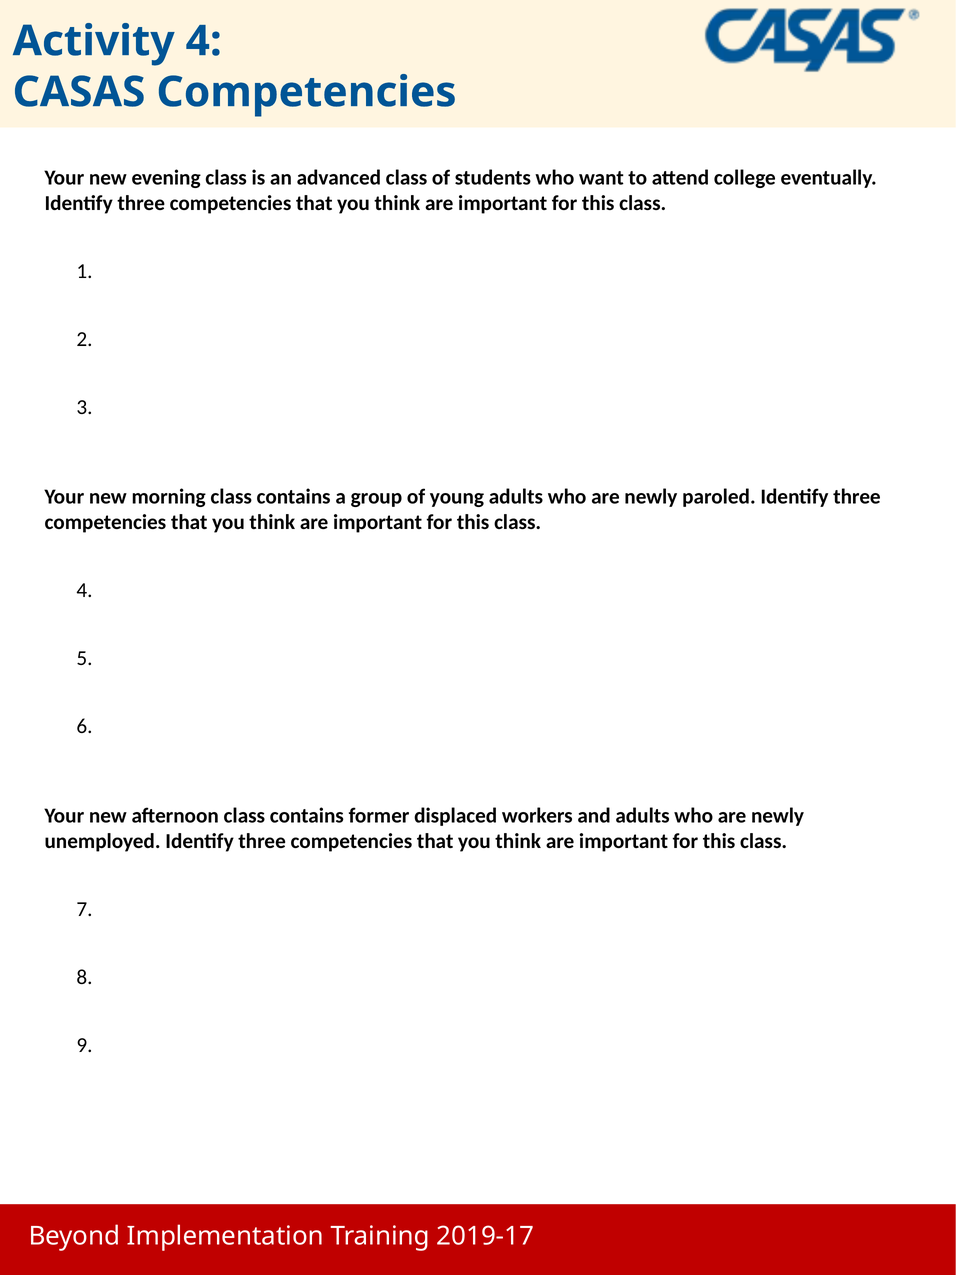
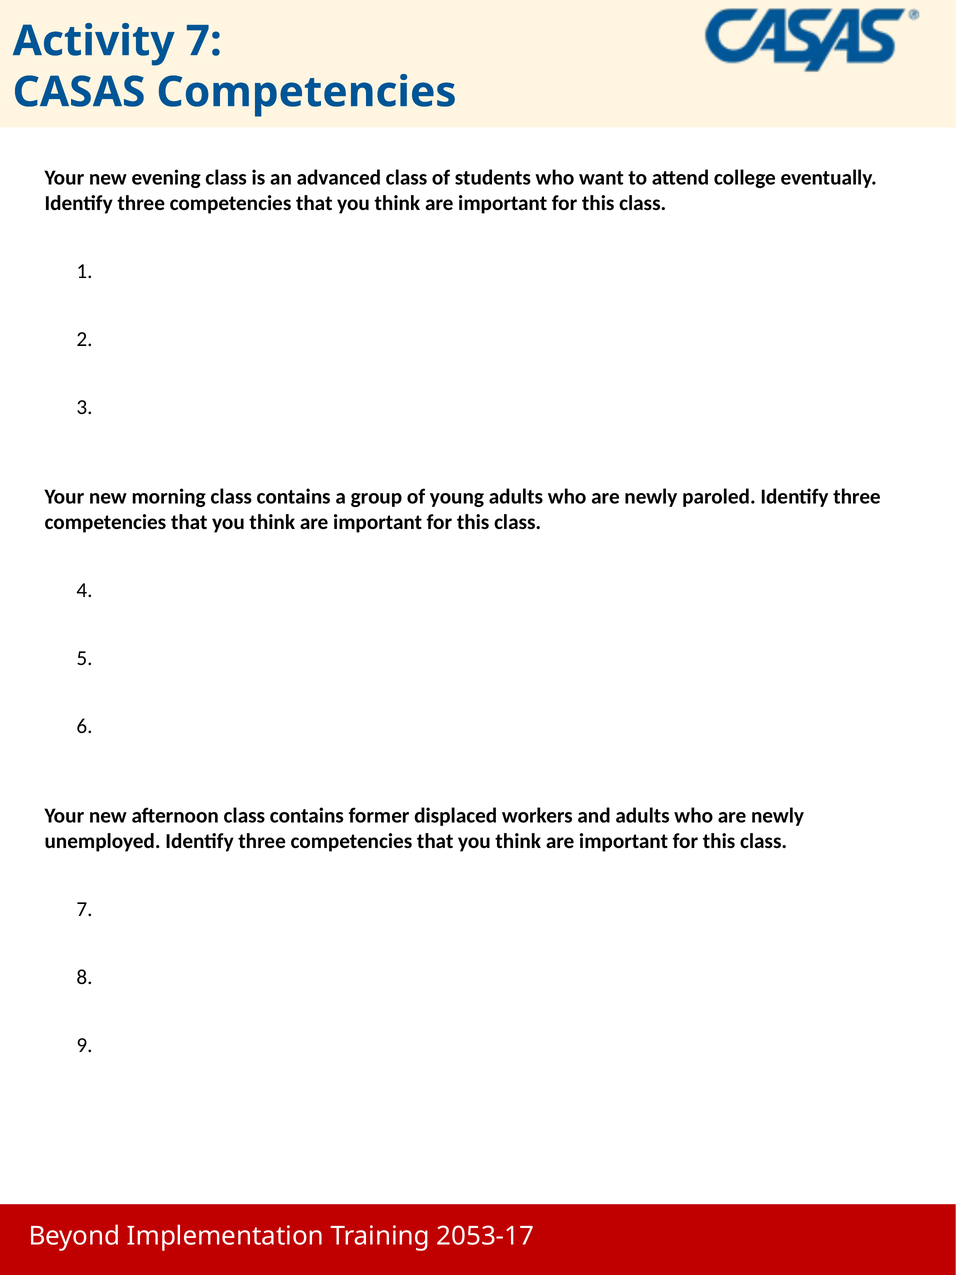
Activity 4: 4 -> 7
2019-17: 2019-17 -> 2053-17
